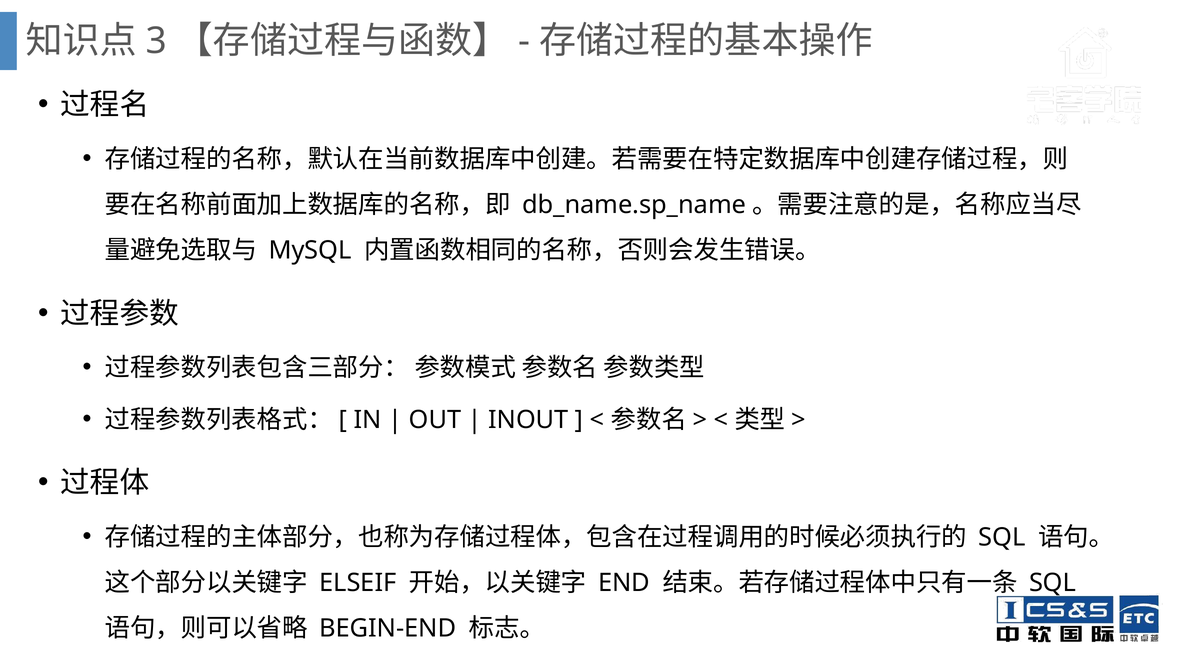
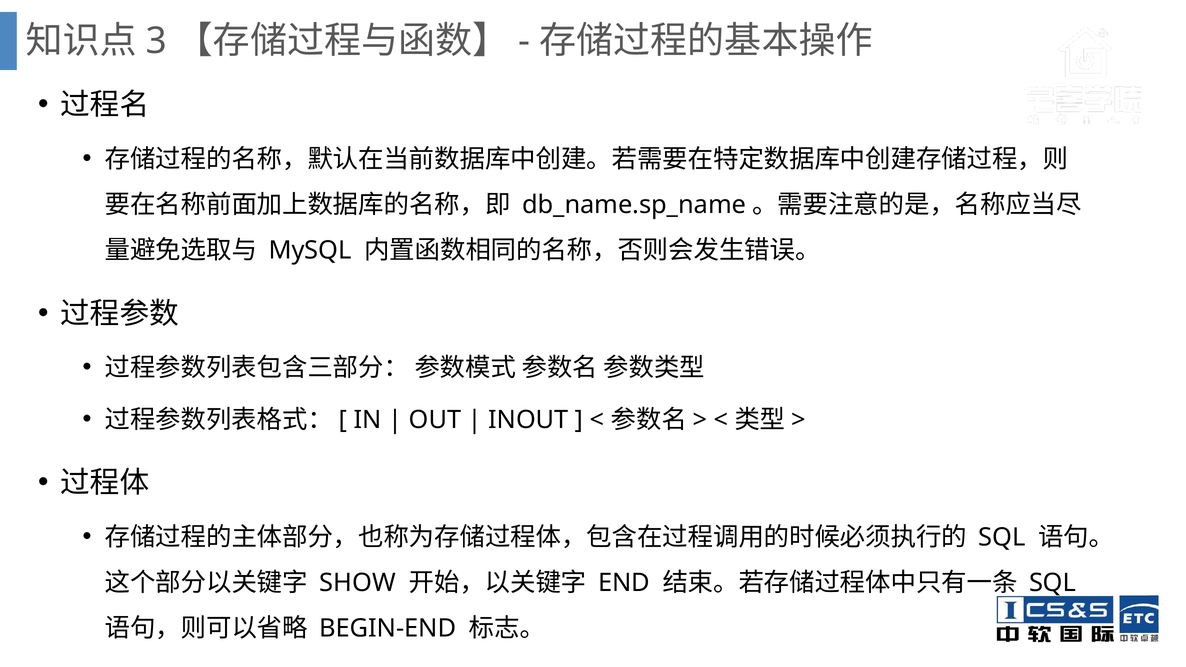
ELSEIF: ELSEIF -> SHOW
